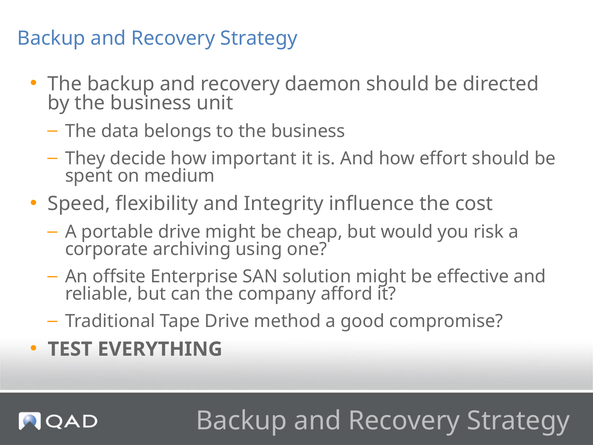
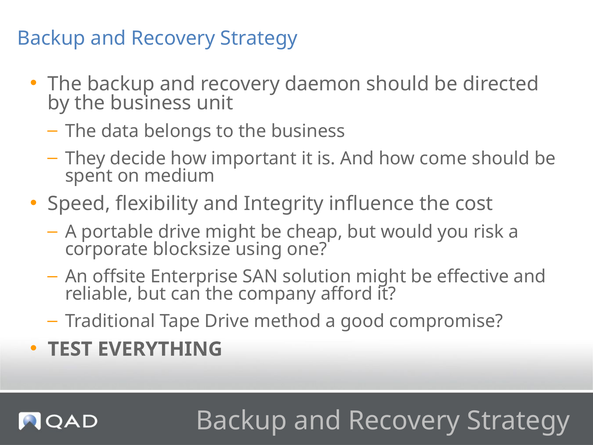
effort: effort -> come
archiving: archiving -> blocksize
